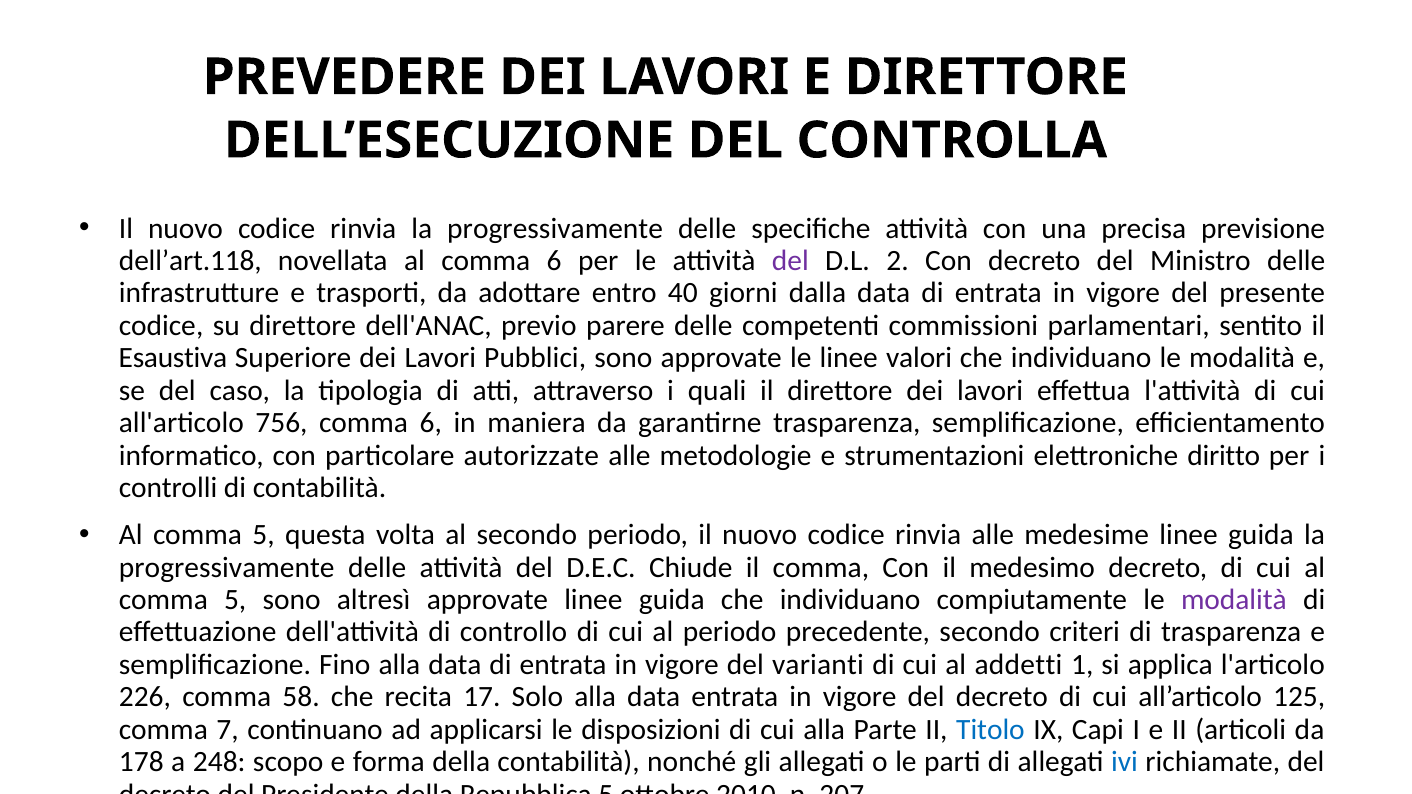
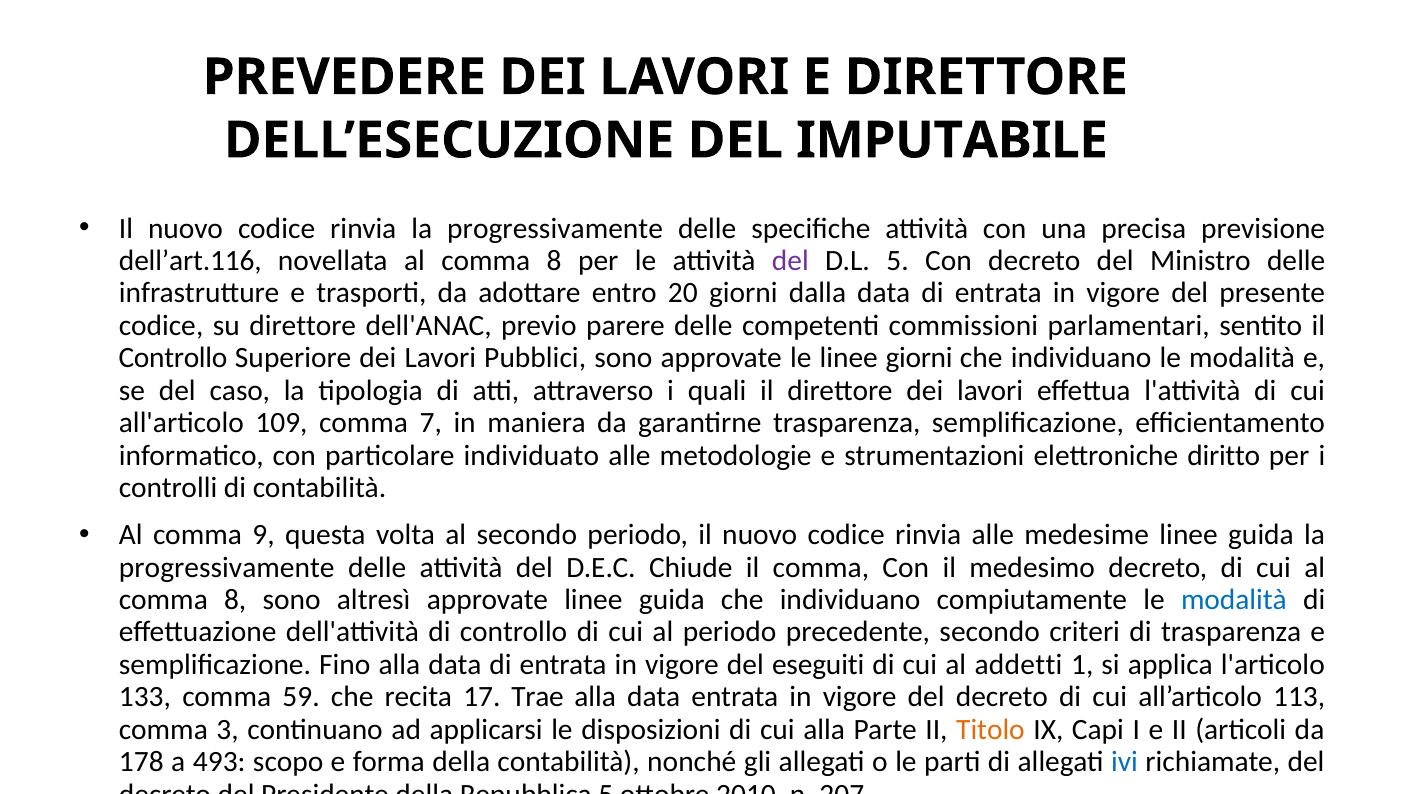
CONTROLLA: CONTROLLA -> IMPUTABILE
dell’art.118: dell’art.118 -> dell’art.116
novellata al comma 6: 6 -> 8
D.L 2: 2 -> 5
40: 40 -> 20
Esaustiva at (173, 358): Esaustiva -> Controllo
linee valori: valori -> giorni
756: 756 -> 109
6 at (431, 423): 6 -> 7
autorizzate: autorizzate -> individuato
5 at (264, 535): 5 -> 9
5 at (235, 600): 5 -> 8
modalità at (1234, 600) colour: purple -> blue
varianti: varianti -> eseguiti
226: 226 -> 133
58: 58 -> 59
Solo: Solo -> Trae
125: 125 -> 113
7: 7 -> 3
Titolo colour: blue -> orange
248: 248 -> 493
